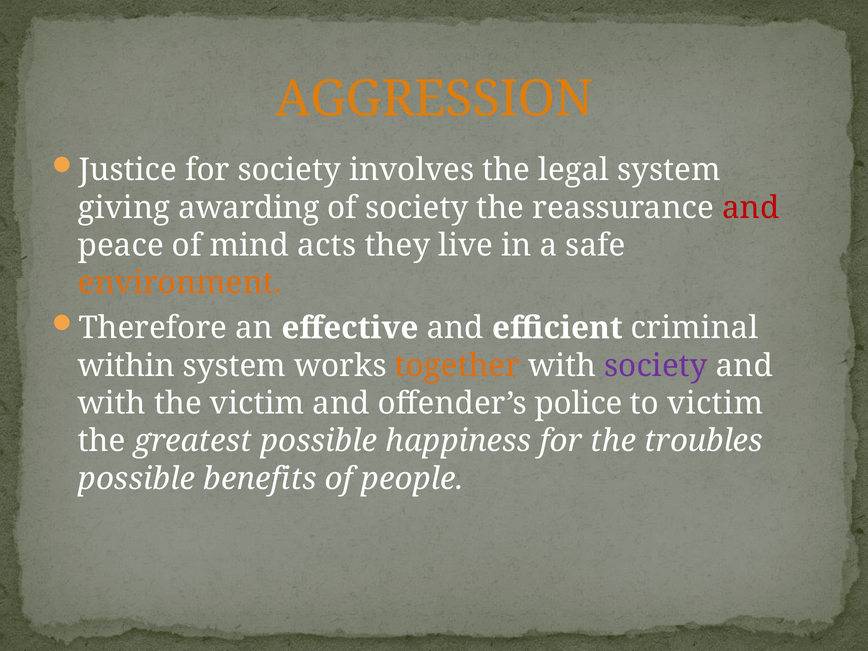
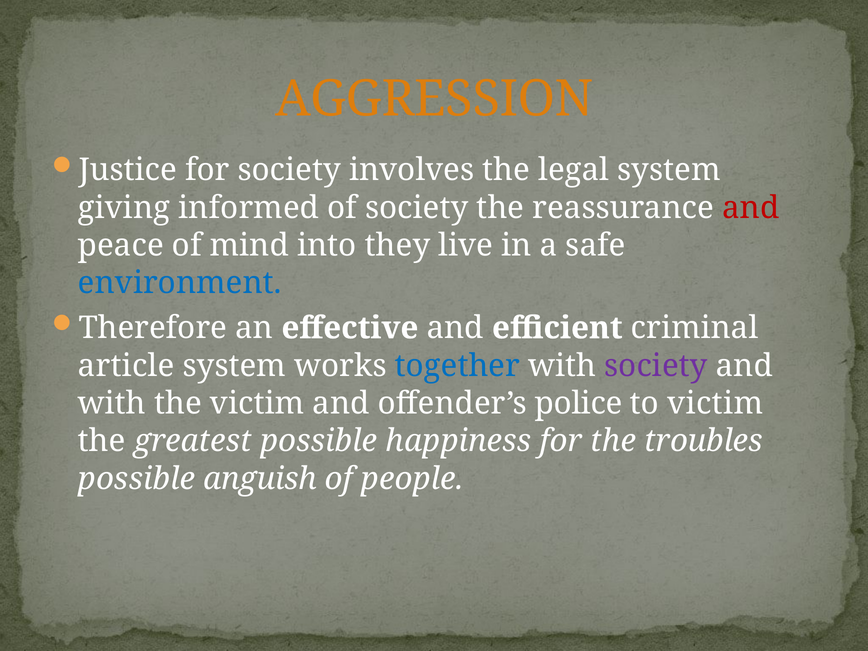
awarding: awarding -> informed
acts: acts -> into
environment colour: orange -> blue
within: within -> article
together colour: orange -> blue
benefits: benefits -> anguish
